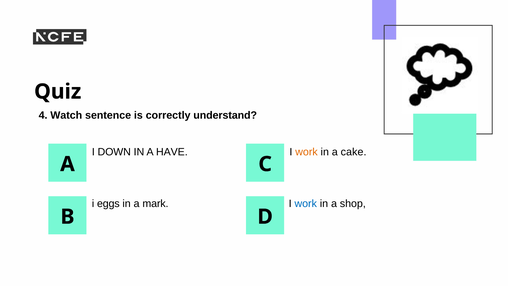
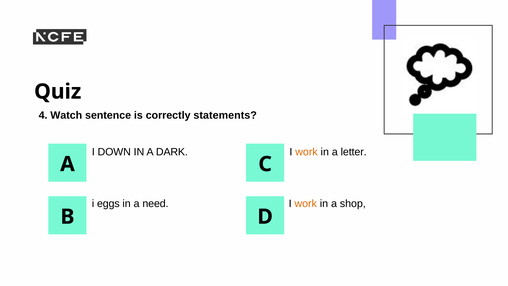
understand: understand -> statements
HAVE: HAVE -> DARK
cake: cake -> letter
mark: mark -> need
work at (306, 204) colour: blue -> orange
